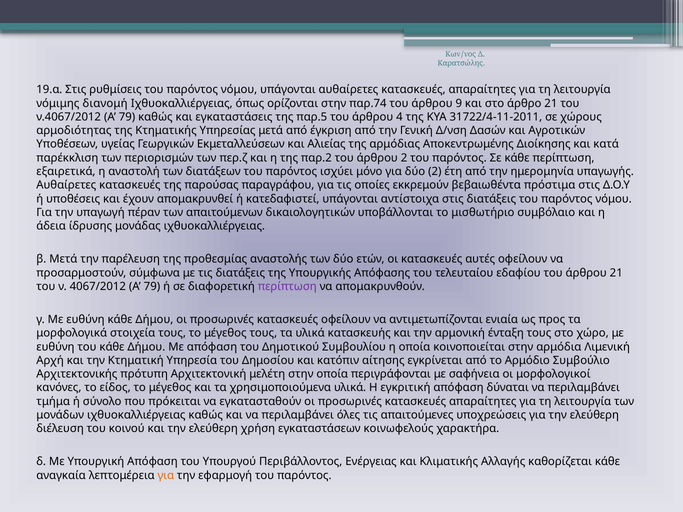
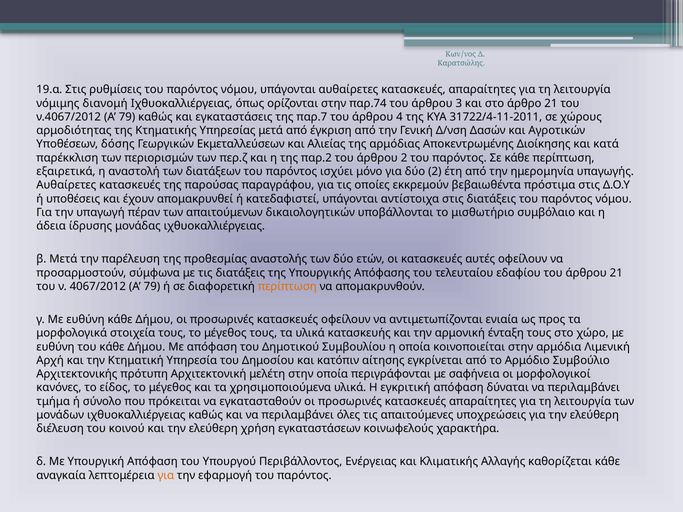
9: 9 -> 3
παρ.5: παρ.5 -> παρ.7
υγείας: υγείας -> δόσης
περίπτωση at (287, 287) colour: purple -> orange
